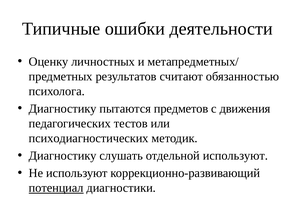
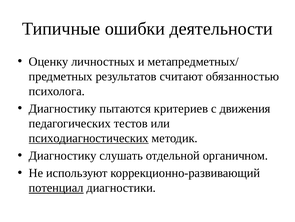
предметов: предметов -> критериев
психодиагностических underline: none -> present
отдельной используют: используют -> органичном
